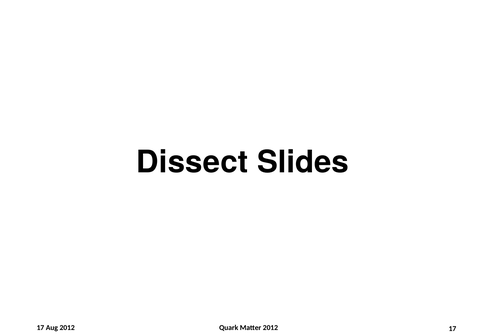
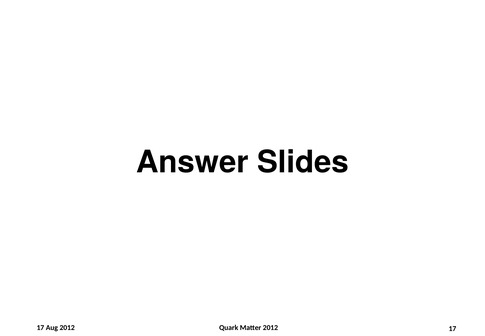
Dissect: Dissect -> Answer
